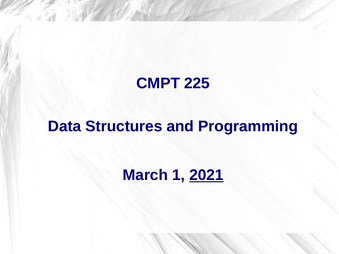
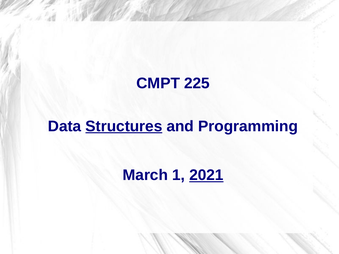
Structures underline: none -> present
